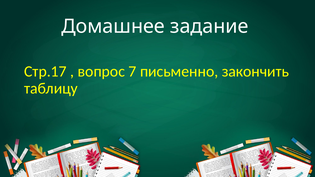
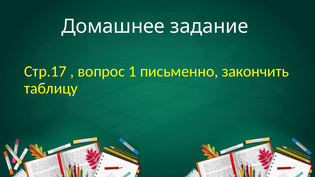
7: 7 -> 1
